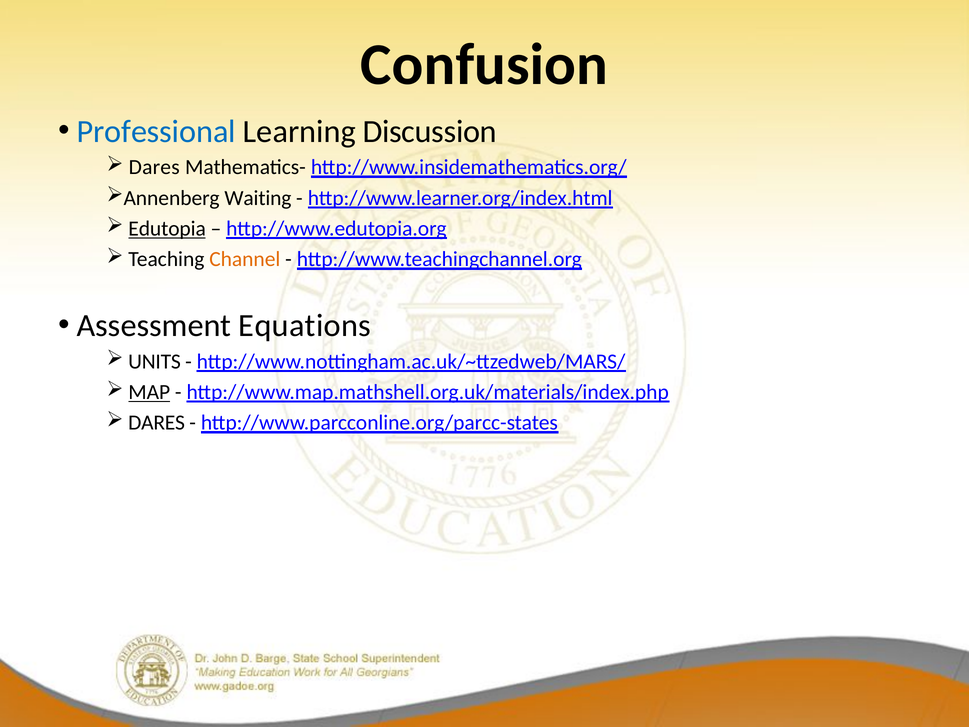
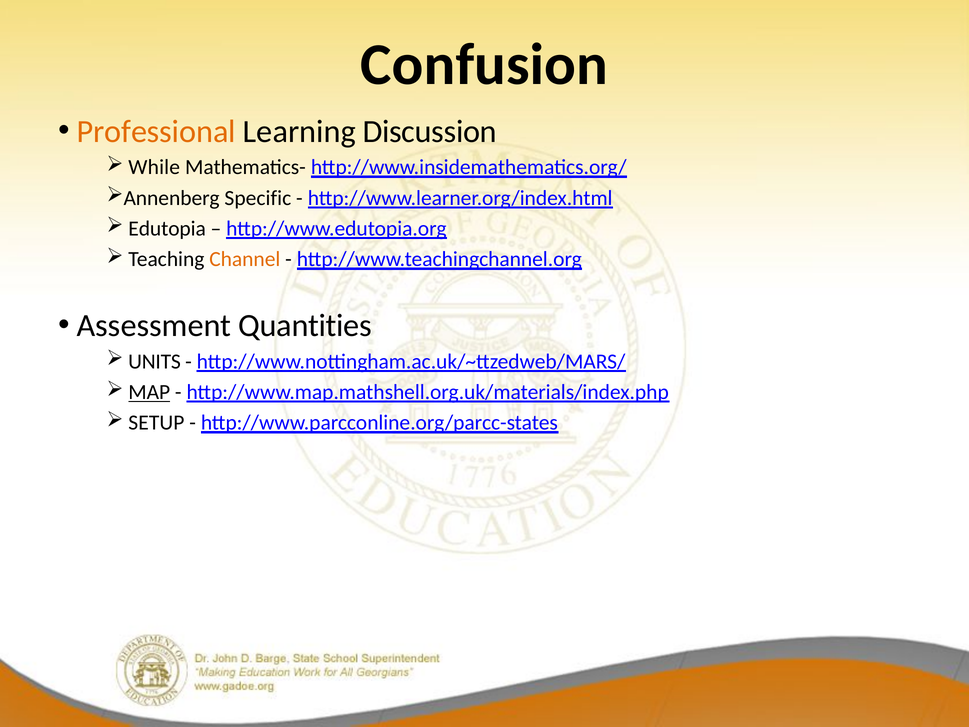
Professional colour: blue -> orange
Dares at (154, 167): Dares -> While
Waiting: Waiting -> Specific
Edutopia underline: present -> none
Equations: Equations -> Quantities
DARES at (157, 423): DARES -> SETUP
